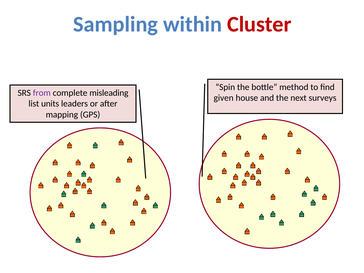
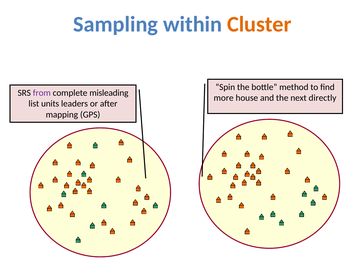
Cluster colour: red -> orange
given: given -> more
surveys: surveys -> directly
